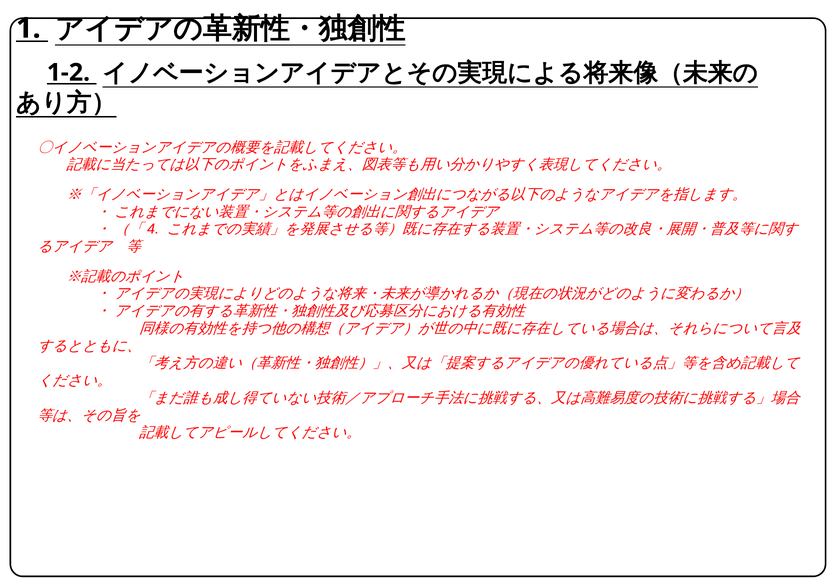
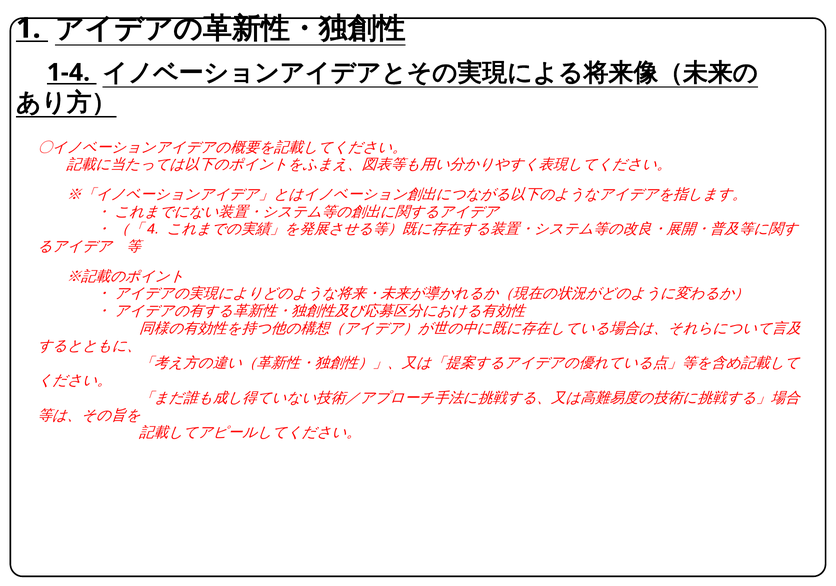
1-2: 1-2 -> 1-4
